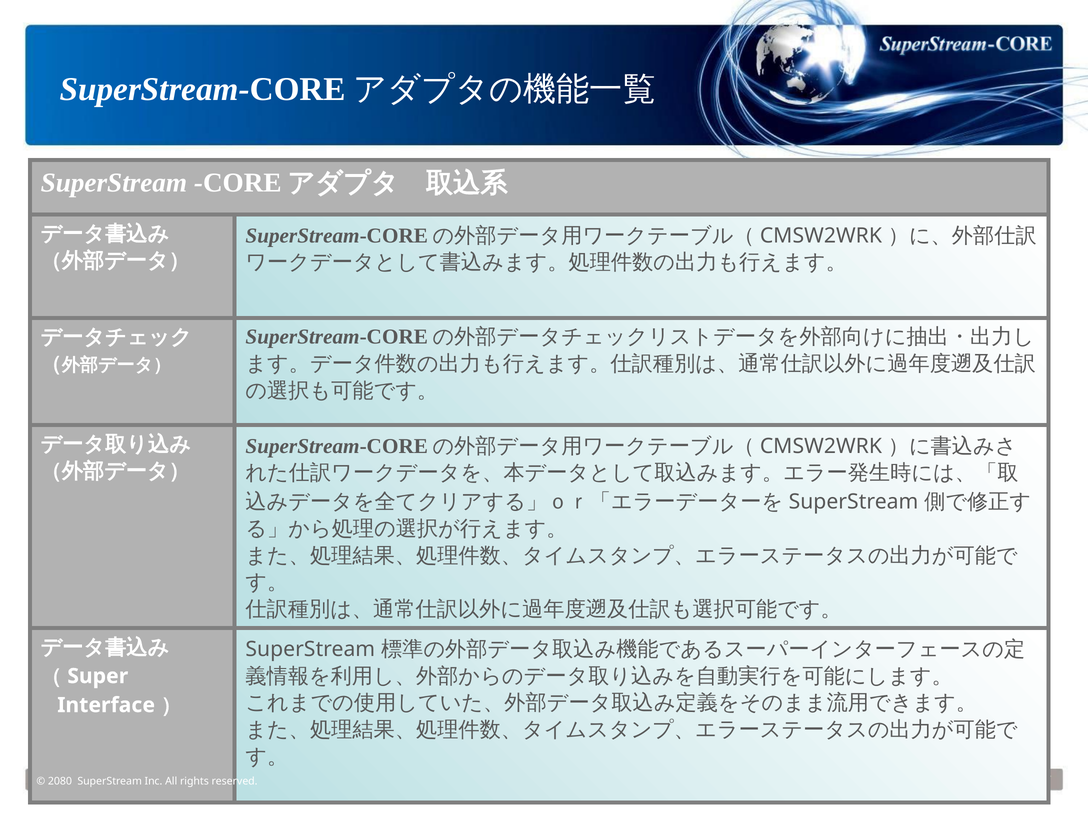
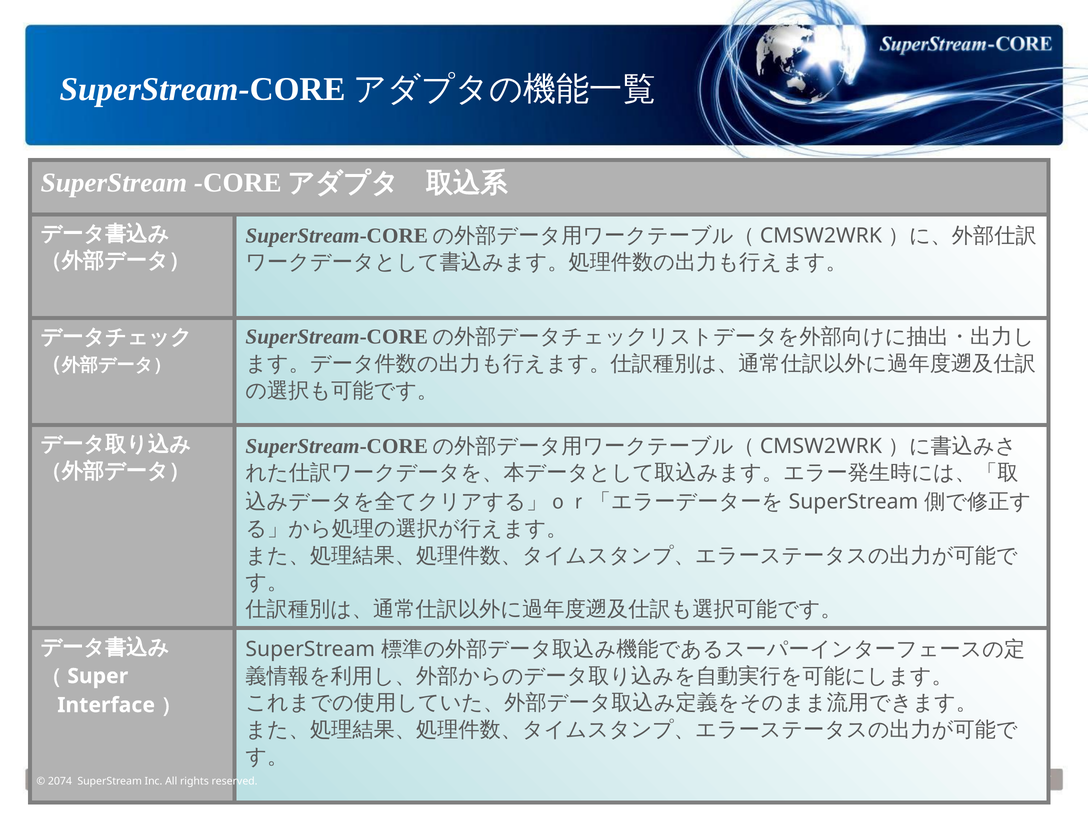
2080: 2080 -> 2074
